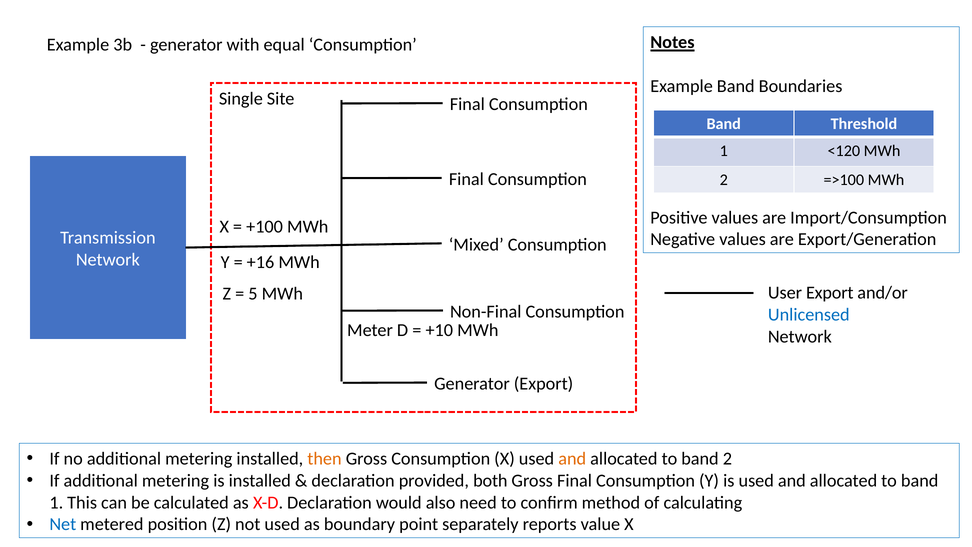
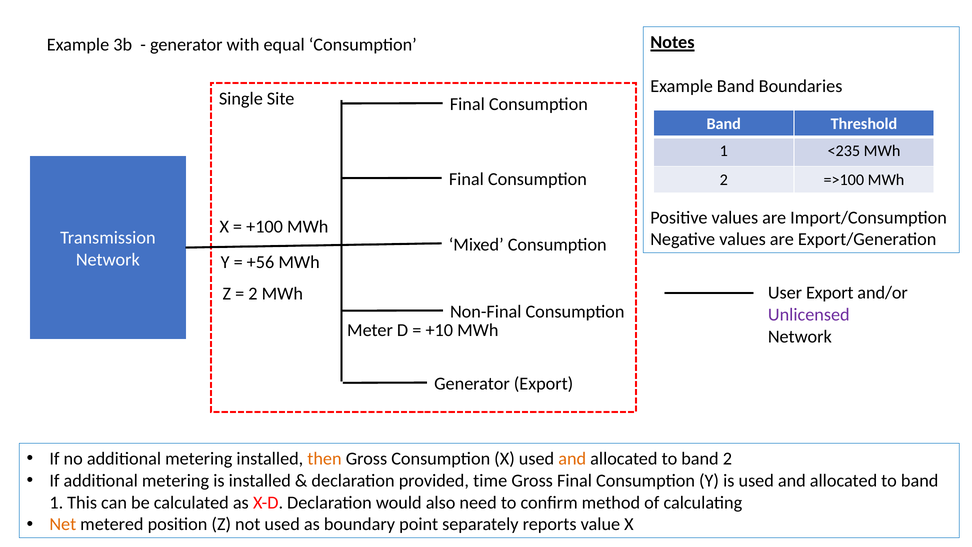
<120: <120 -> <235
+16: +16 -> +56
5 at (253, 294): 5 -> 2
Unlicensed colour: blue -> purple
both: both -> time
Net colour: blue -> orange
